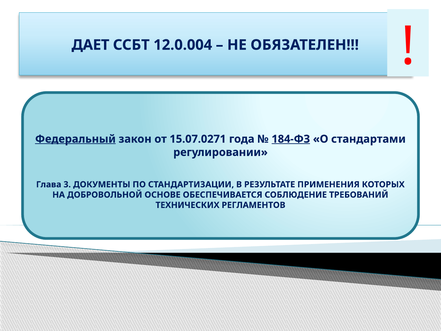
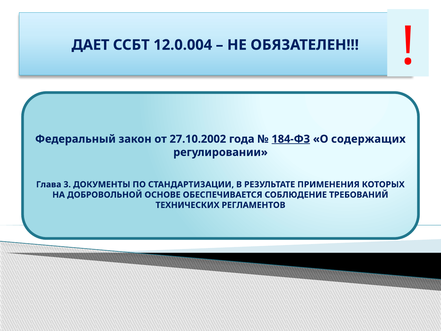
Федеральный underline: present -> none
15.07.0271: 15.07.0271 -> 27.10.2002
стандартами: стандартами -> содержащих
